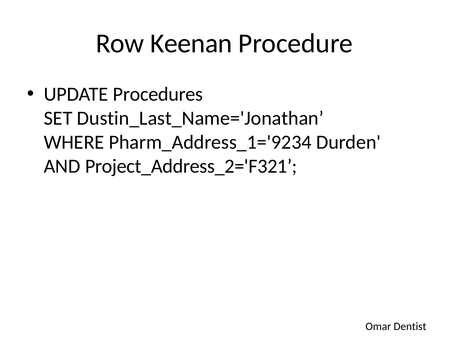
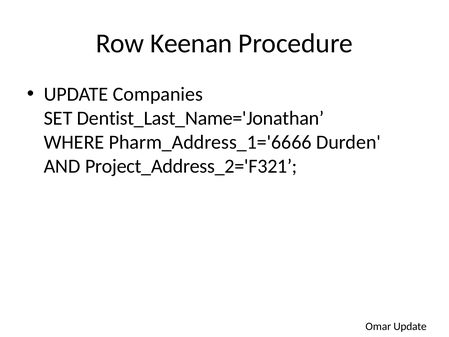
Procedures: Procedures -> Companies
Dustin_Last_Name='Jonathan: Dustin_Last_Name='Jonathan -> Dentist_Last_Name='Jonathan
Pharm_Address_1='9234: Pharm_Address_1='9234 -> Pharm_Address_1='6666
Omar Dentist: Dentist -> Update
